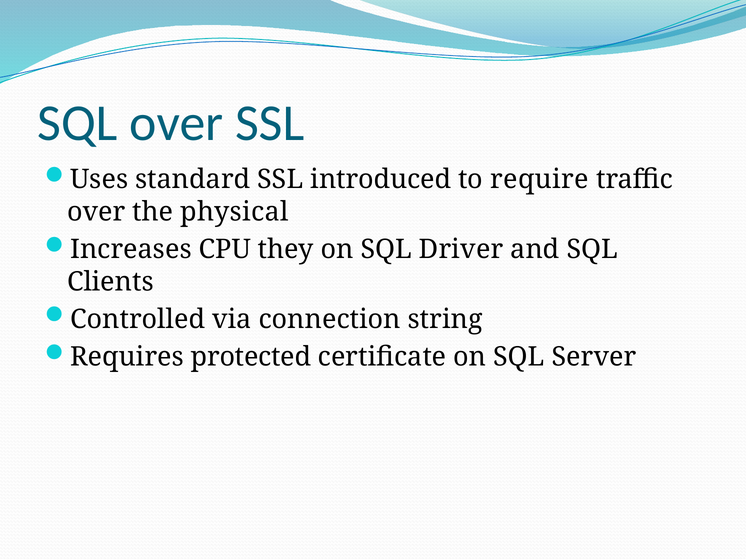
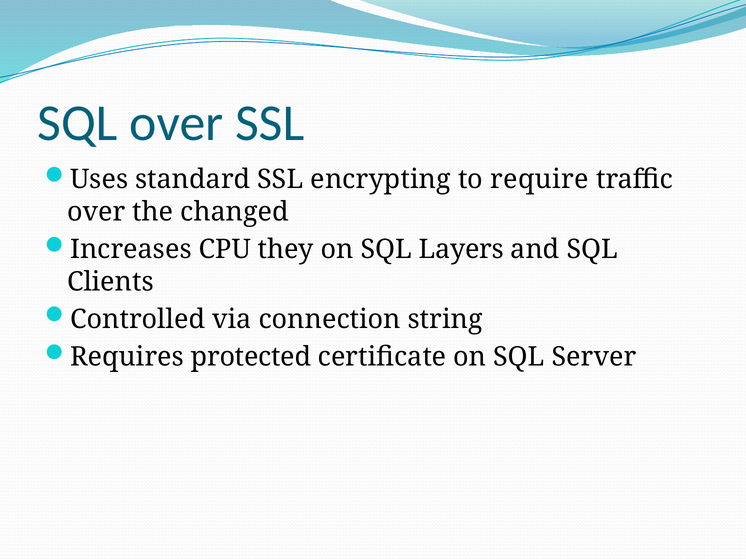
introduced: introduced -> encrypting
physical: physical -> changed
Driver: Driver -> Layers
